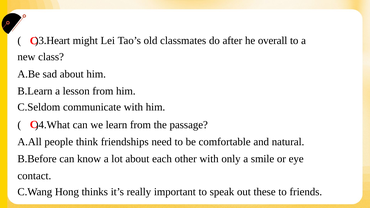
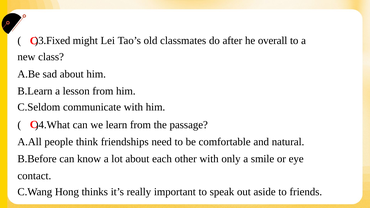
)3.Heart: )3.Heart -> )3.Fixed
these: these -> aside
